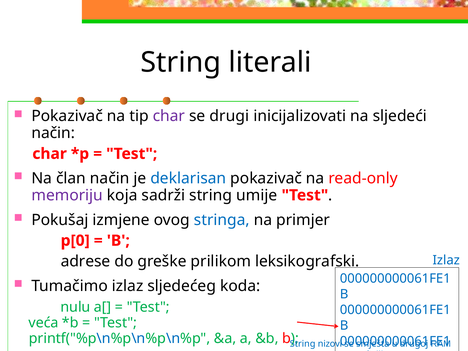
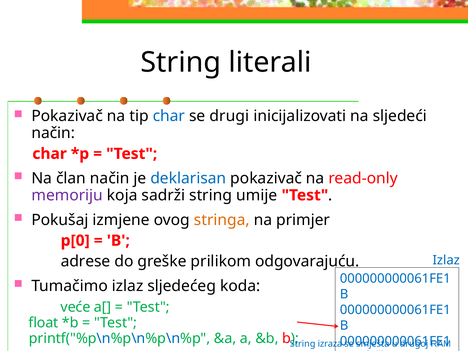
char at (169, 116) colour: purple -> blue
stringa colour: blue -> orange
leksikografski: leksikografski -> odgovarajuću
nulu: nulu -> veće
veća: veća -> float
nizovi: nizovi -> izraza
